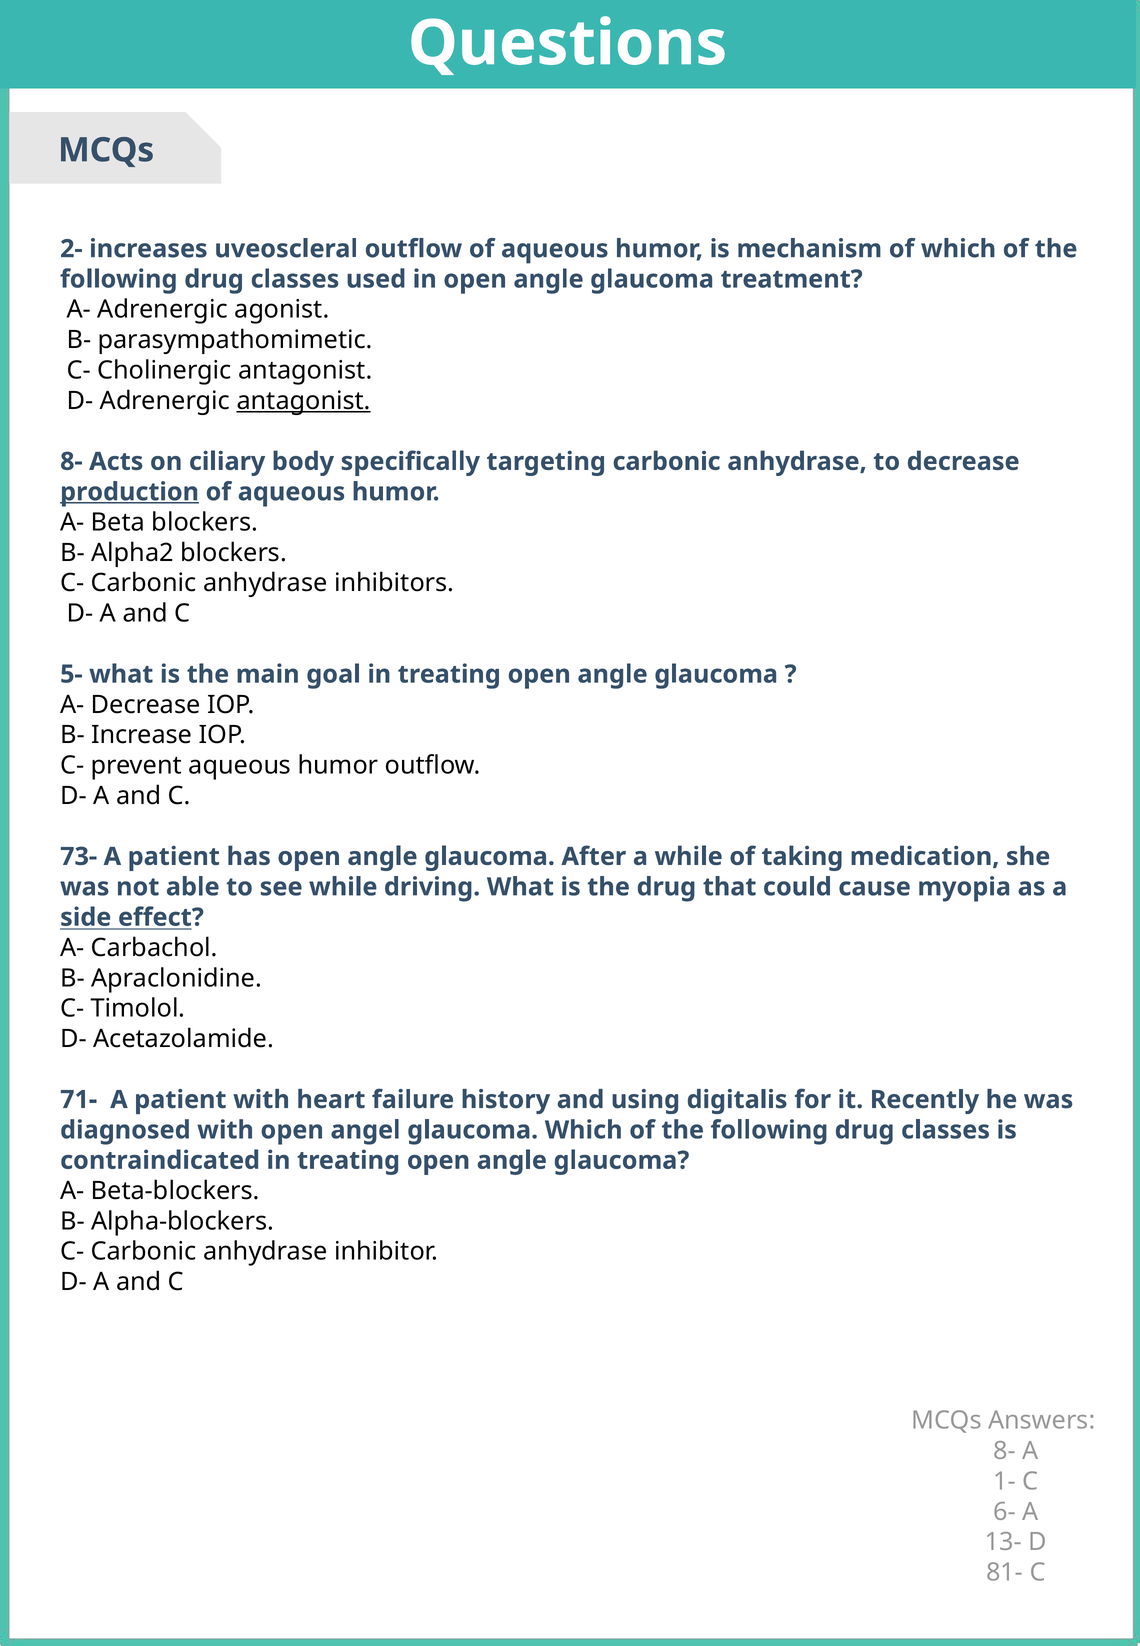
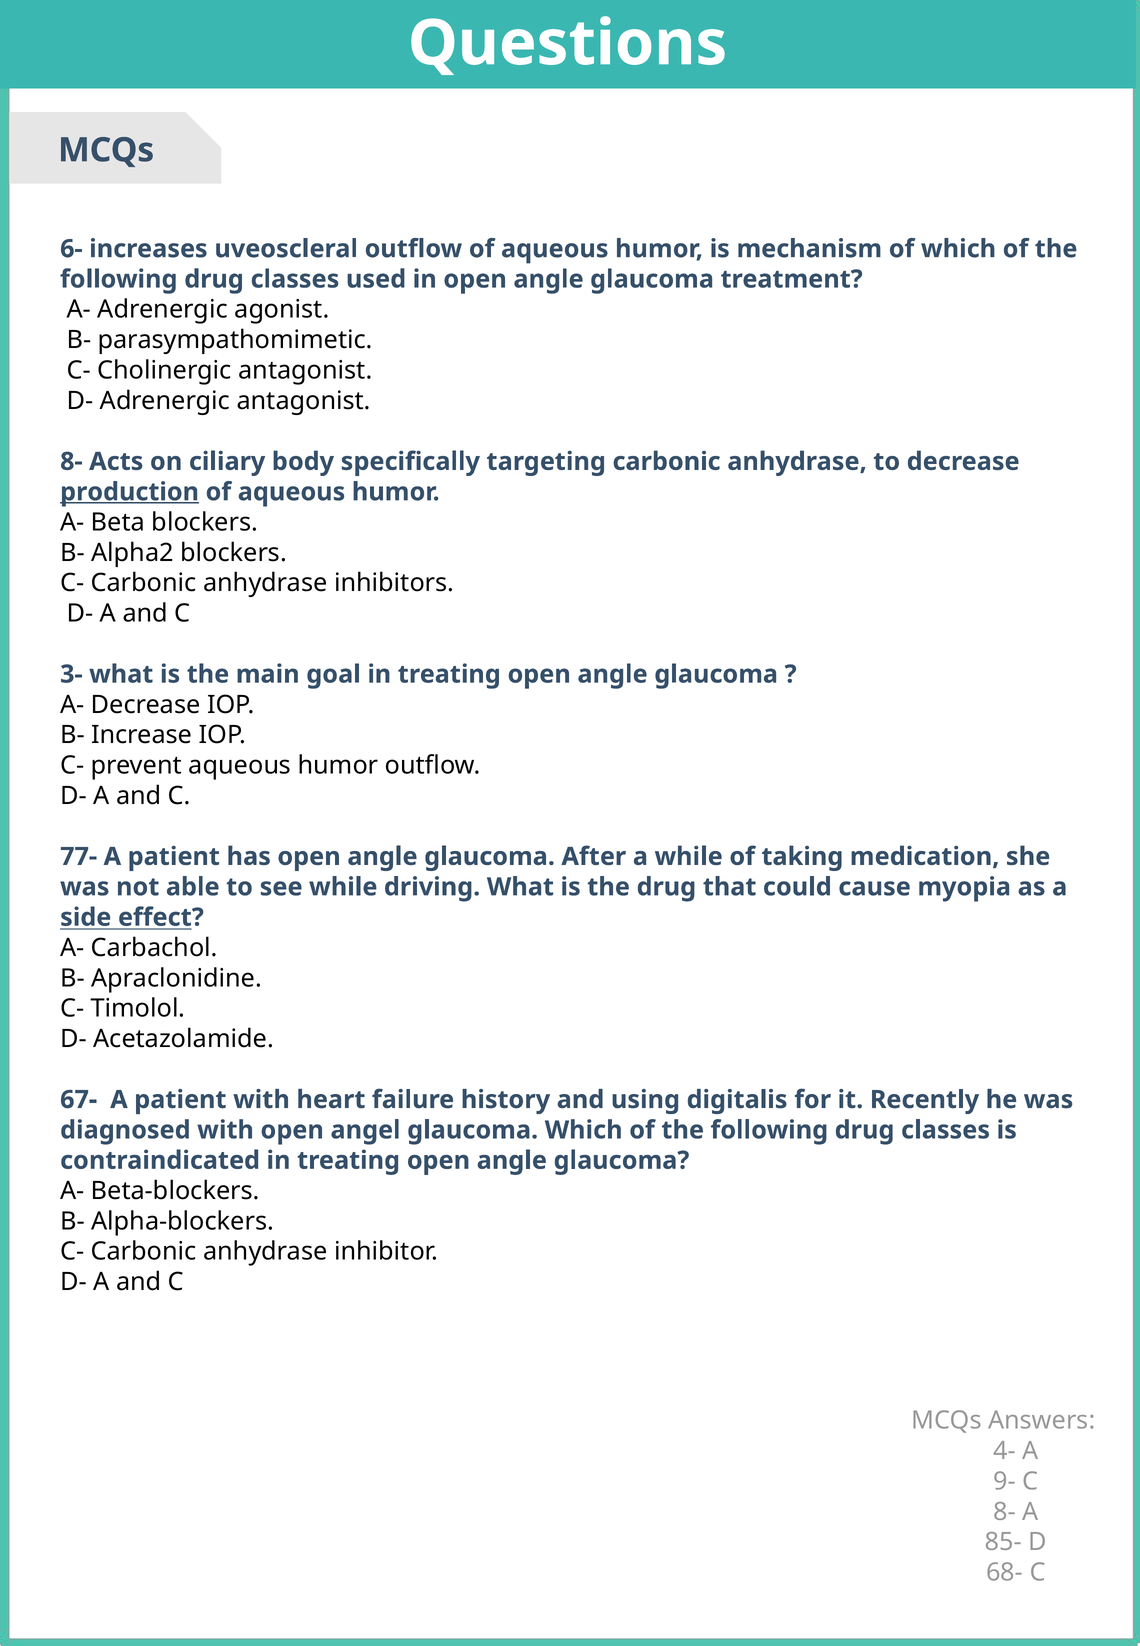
2-: 2- -> 6-
antagonist at (304, 401) underline: present -> none
5-: 5- -> 3-
73-: 73- -> 77-
71-: 71- -> 67-
8- at (1004, 1452): 8- -> 4-
1-: 1- -> 9-
6- at (1004, 1512): 6- -> 8-
13-: 13- -> 85-
81-: 81- -> 68-
